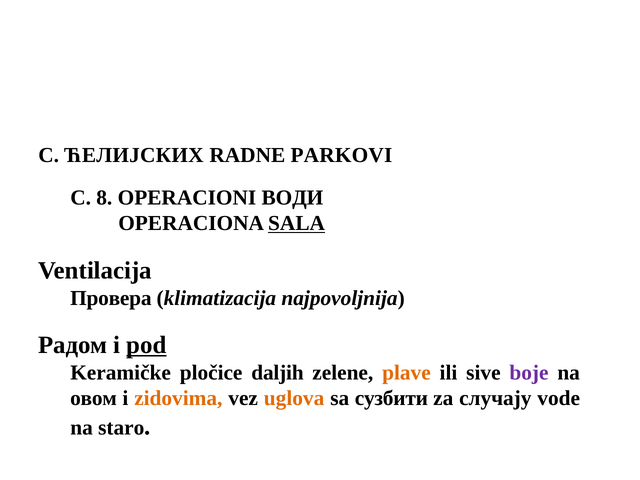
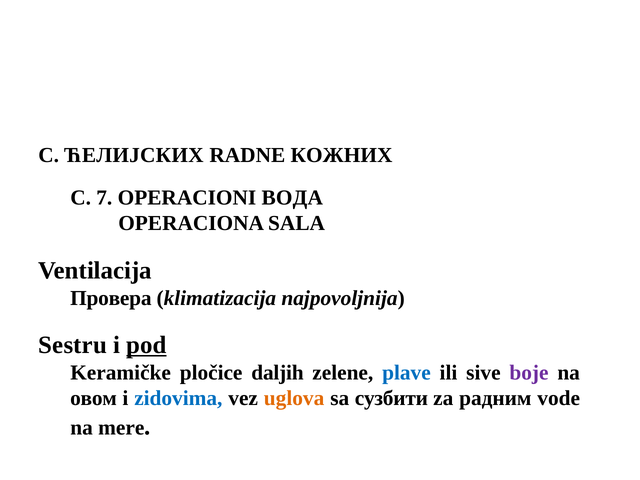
PARKOVI: PARKOVI -> КОЖНИХ
8: 8 -> 7
ВОДИ: ВОДИ -> ВОДА
SALA underline: present -> none
Радом: Радом -> Sestru
plave colour: orange -> blue
zidovima colour: orange -> blue
случају: случају -> радним
staro: staro -> mere
